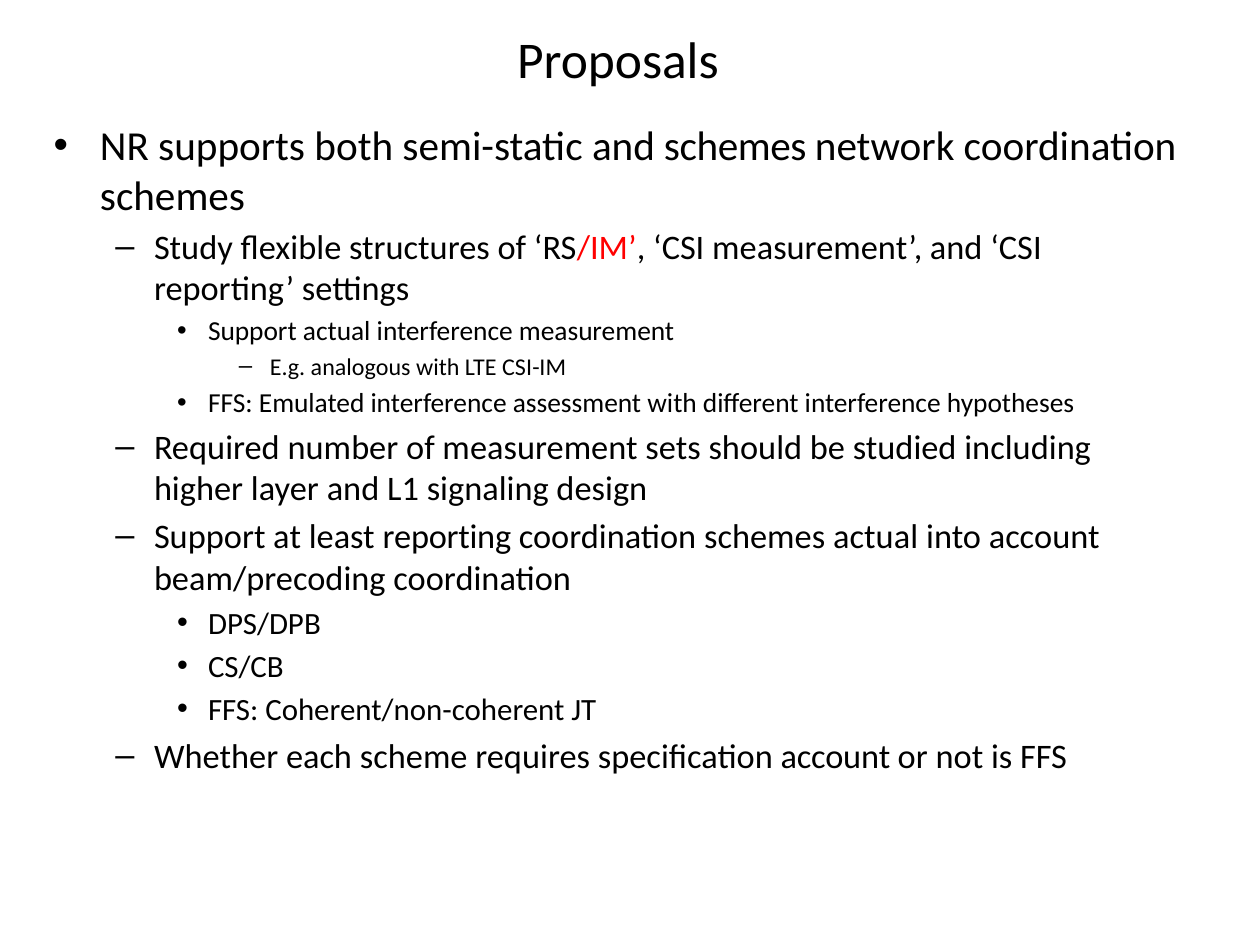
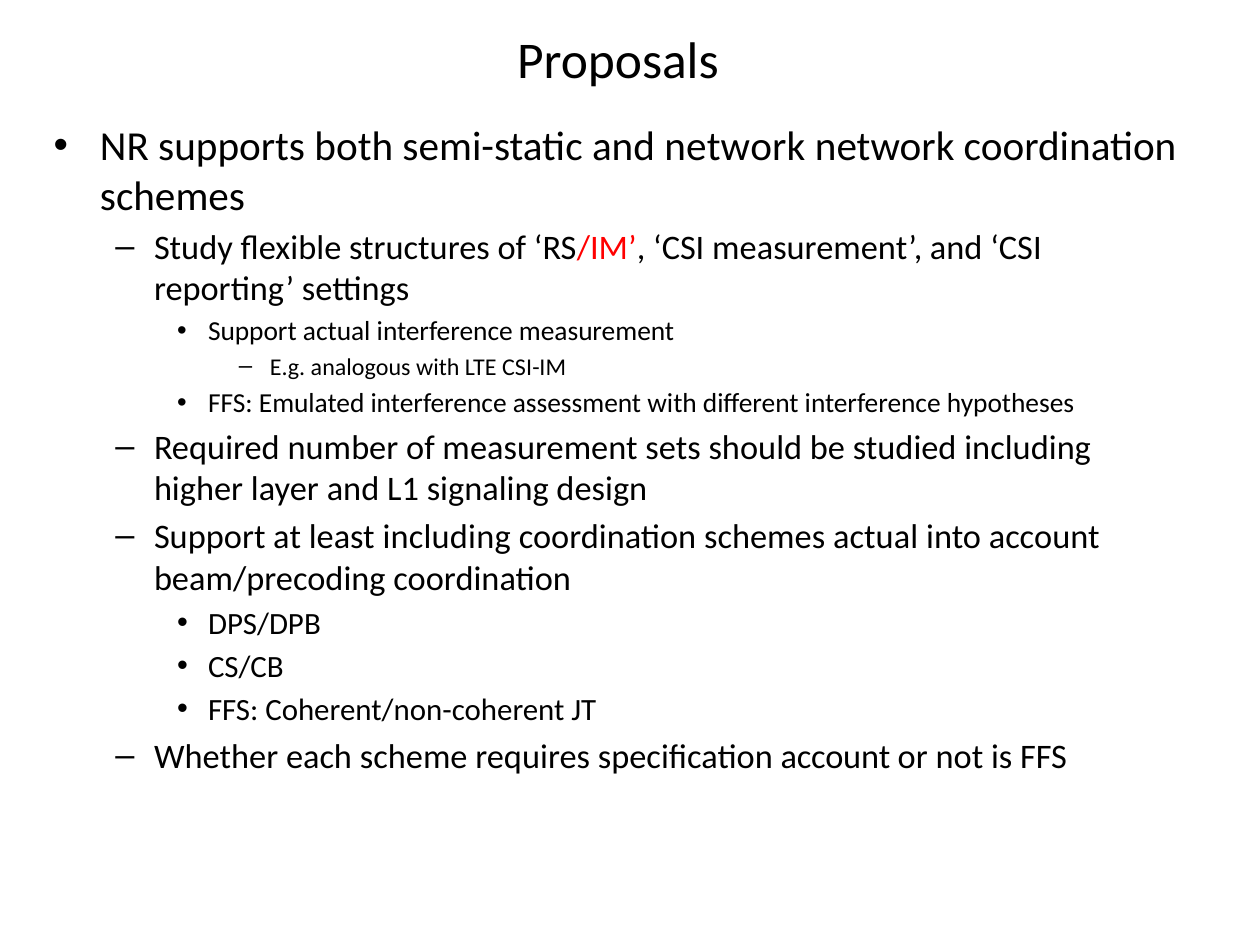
and schemes: schemes -> network
least reporting: reporting -> including
